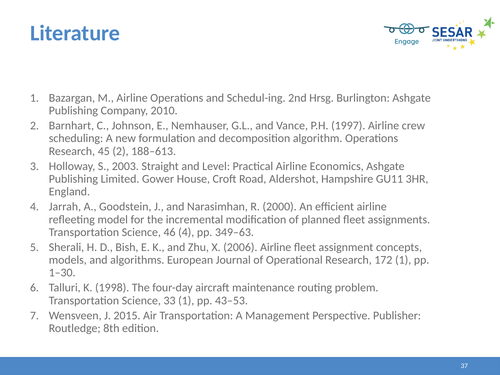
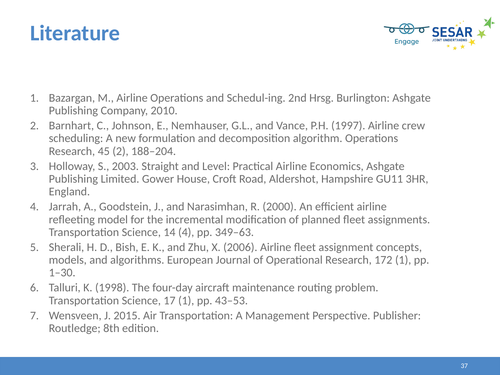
188–613: 188–613 -> 188–204
46: 46 -> 14
33: 33 -> 17
